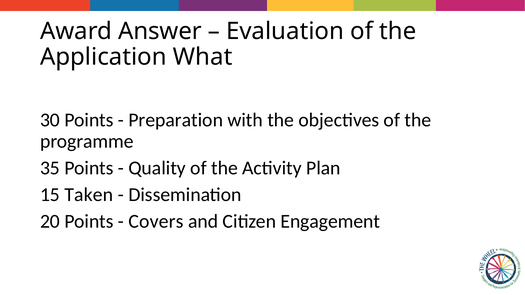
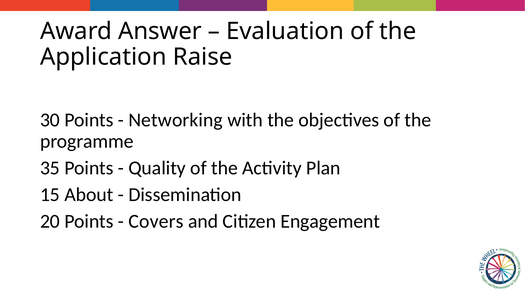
What: What -> Raise
Preparation: Preparation -> Networking
Taken: Taken -> About
